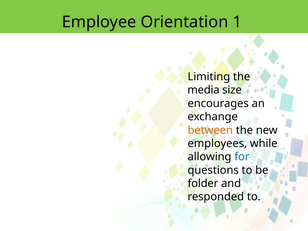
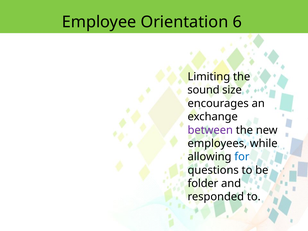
1: 1 -> 6
media: media -> sound
between colour: orange -> purple
